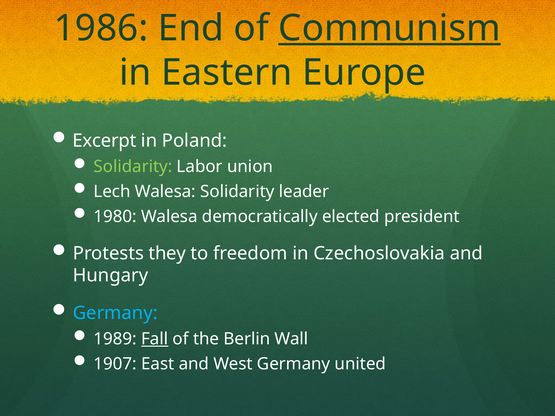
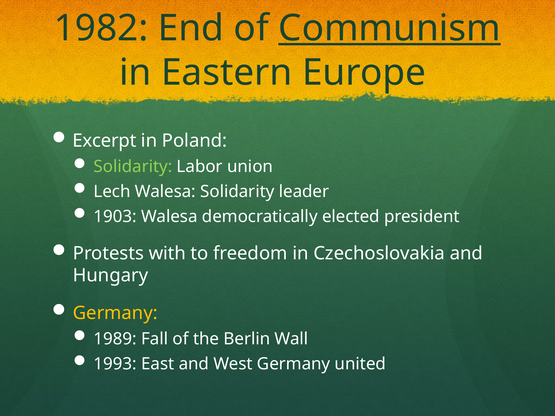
1986: 1986 -> 1982
1980: 1980 -> 1903
they: they -> with
Germany at (115, 313) colour: light blue -> yellow
Fall underline: present -> none
1907: 1907 -> 1993
